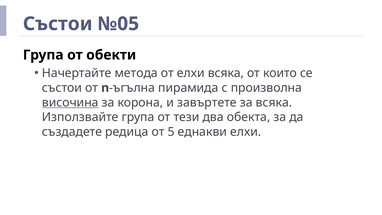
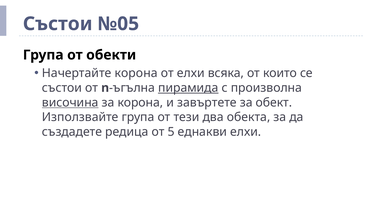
Haчертайте метода: метода -> корона
пирамида underline: none -> present
за всяка: всяка -> обект
